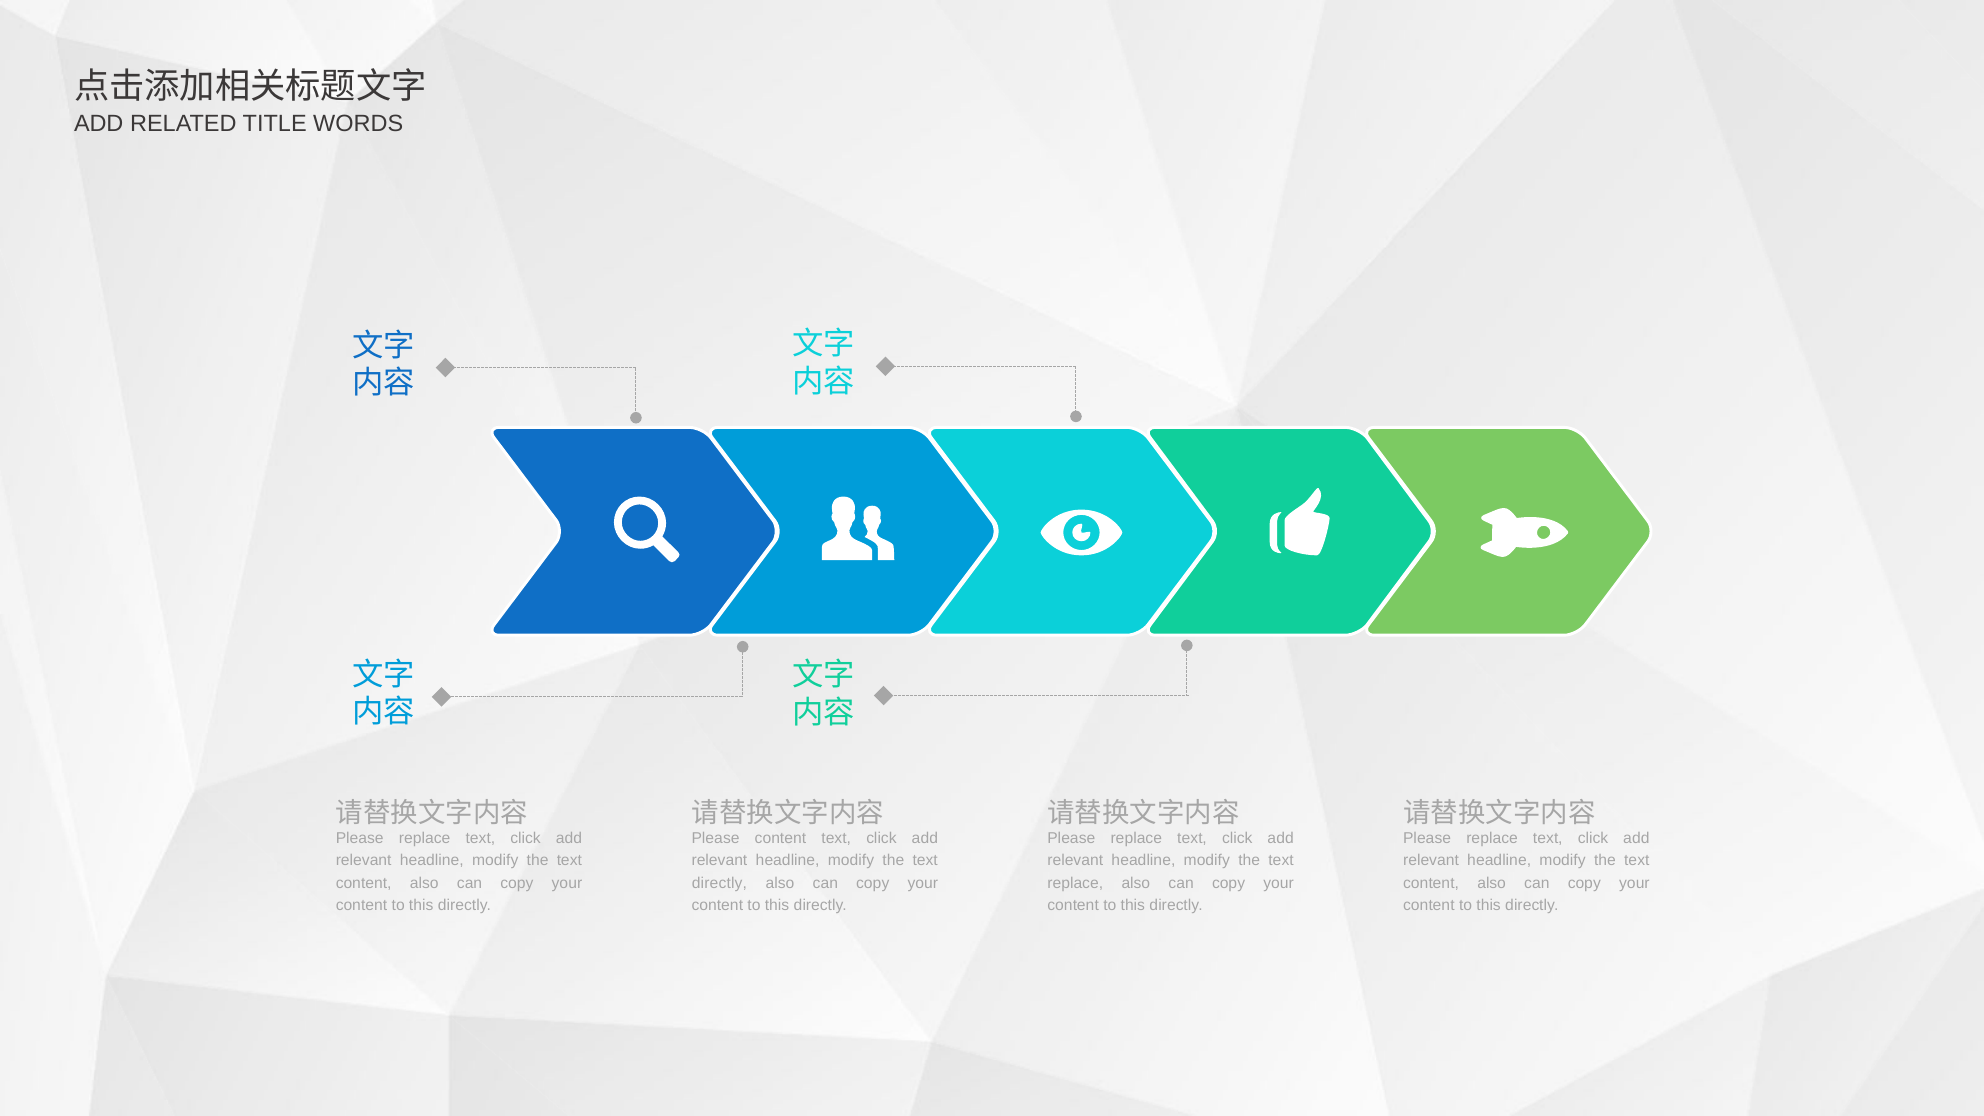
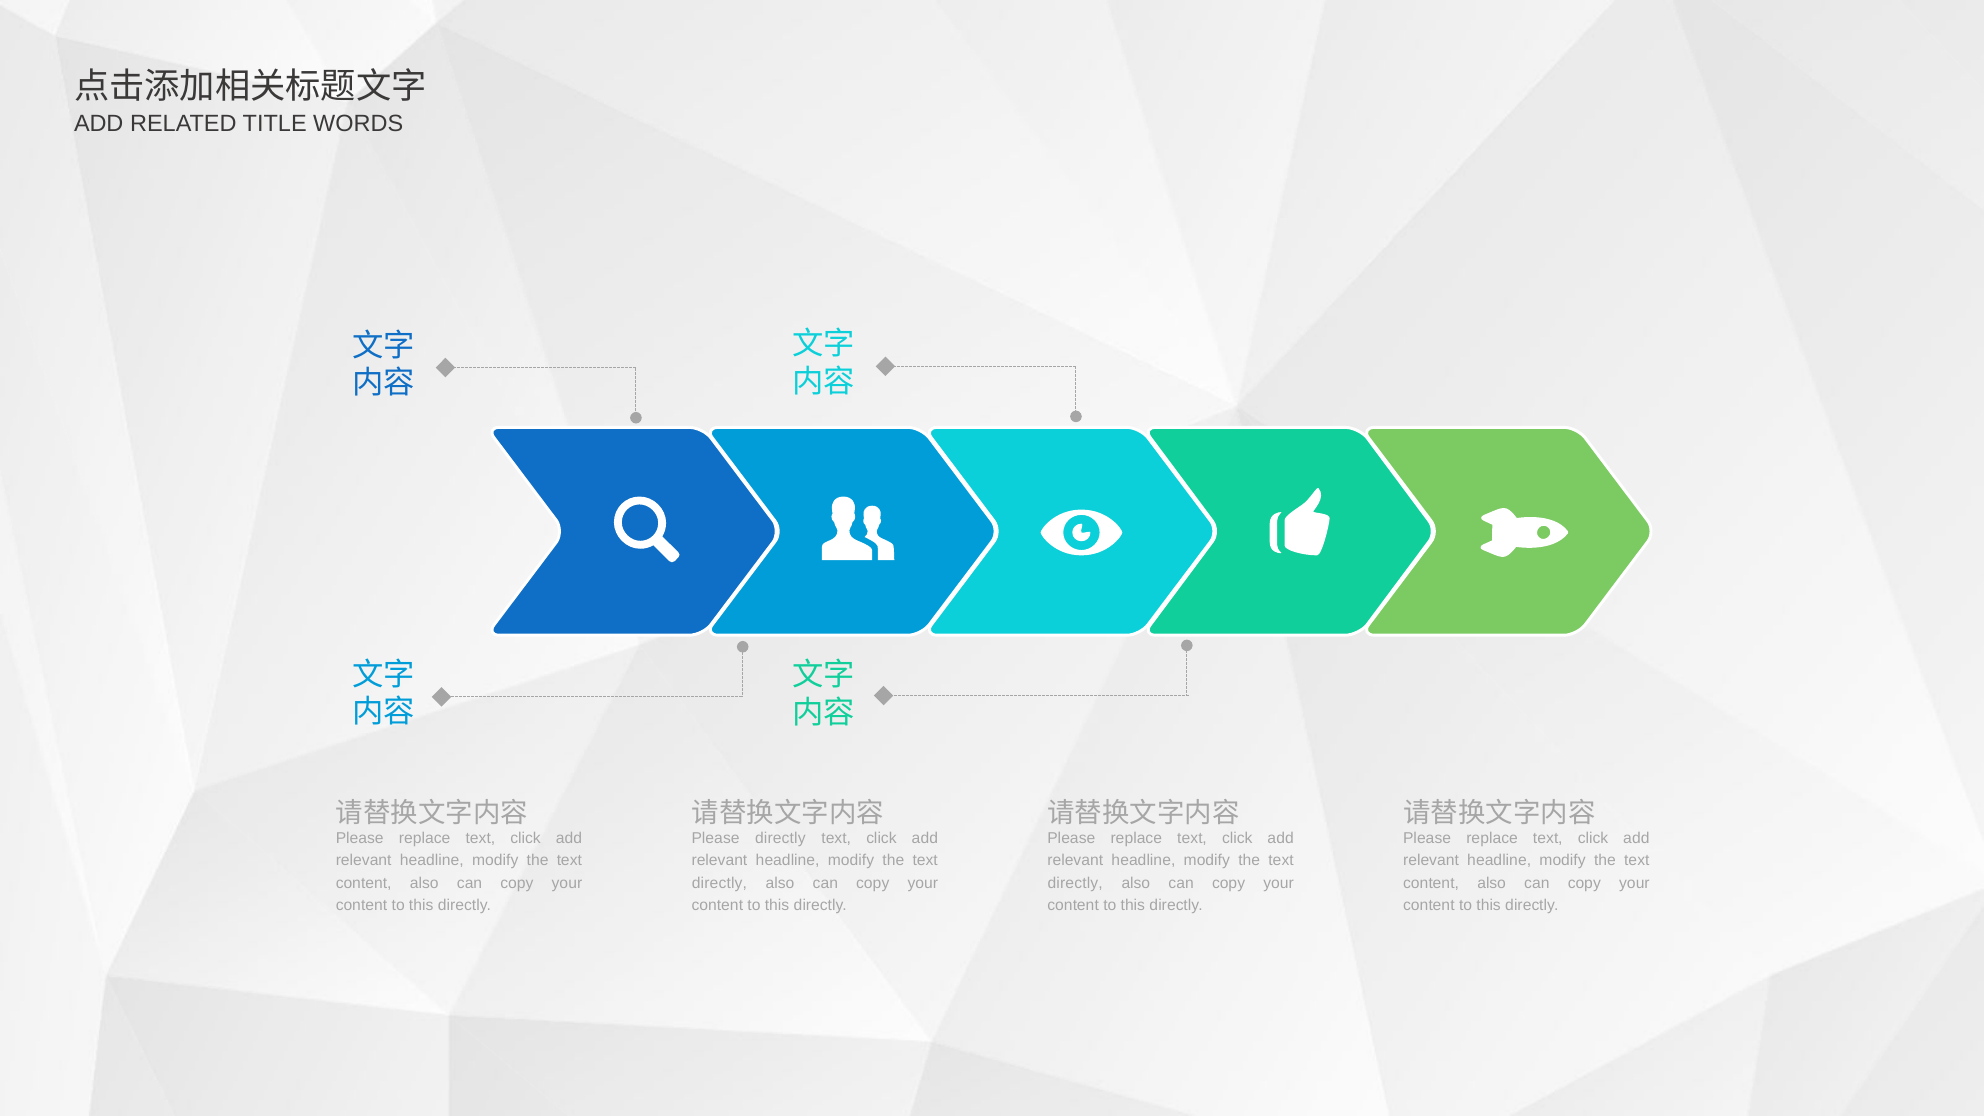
Please content: content -> directly
replace at (1075, 883): replace -> directly
